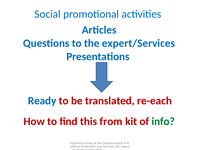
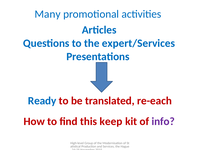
Social: Social -> Many
from: from -> keep
info colour: green -> purple
